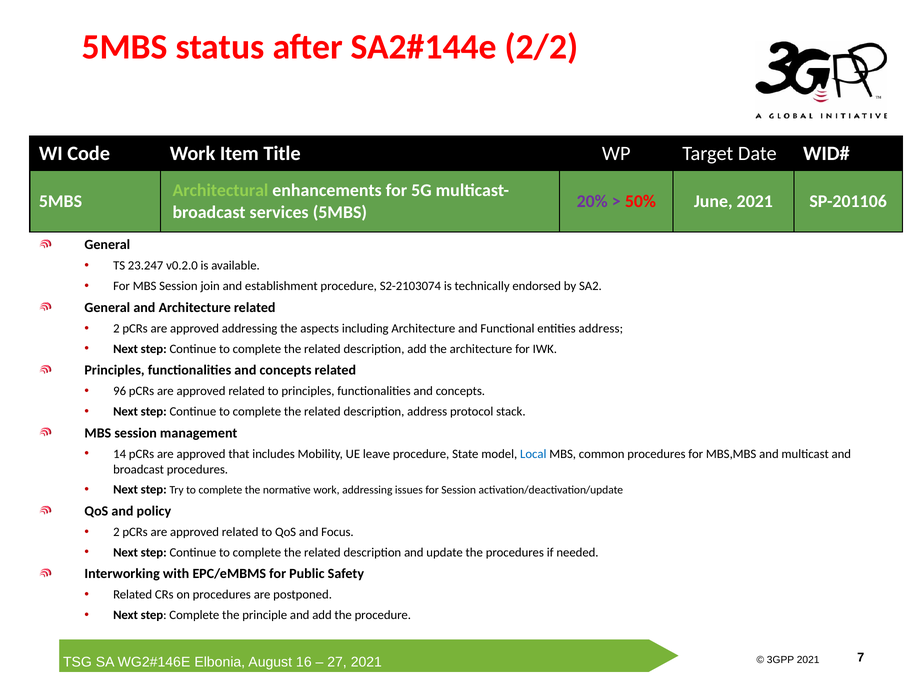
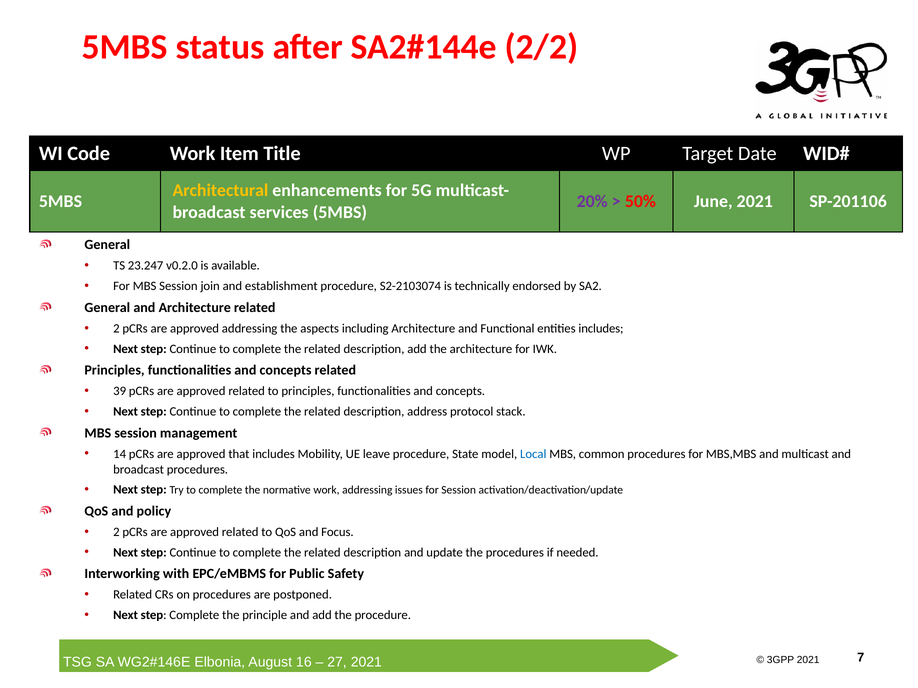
Architectural colour: light green -> yellow
entities address: address -> includes
96: 96 -> 39
